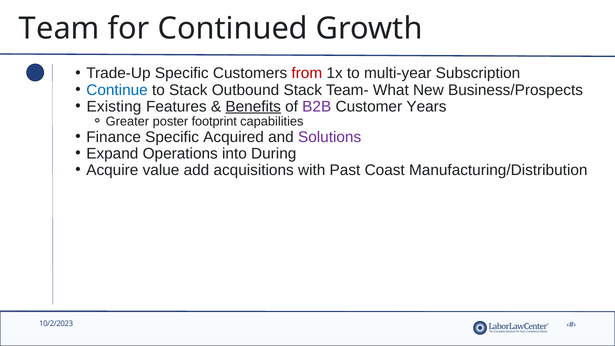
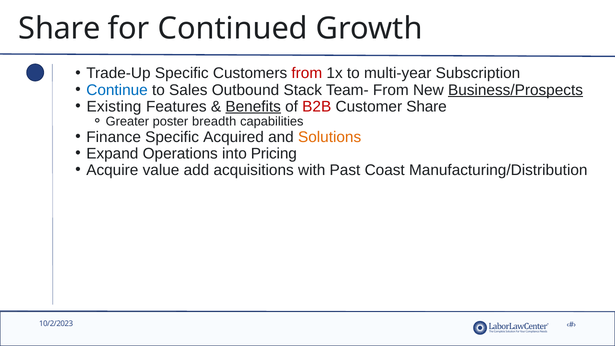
Team at (59, 29): Team -> Share
to Stack: Stack -> Sales
Team- What: What -> From
Business/Prospects underline: none -> present
B2B colour: purple -> red
Customer Years: Years -> Share
footprint: footprint -> breadth
Solutions colour: purple -> orange
During: During -> Pricing
